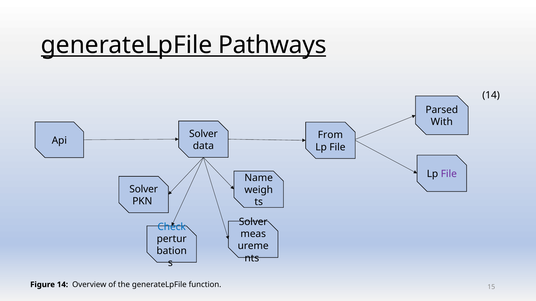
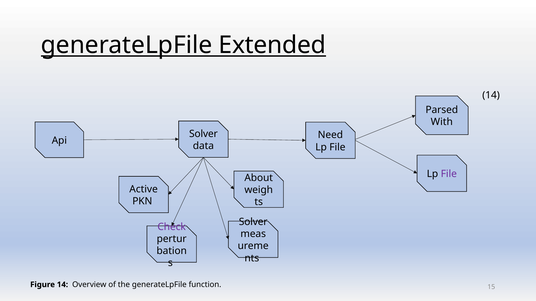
Pathways: Pathways -> Extended
From: From -> Need
Name: Name -> About
Solver at (144, 190): Solver -> Active
Check colour: blue -> purple
